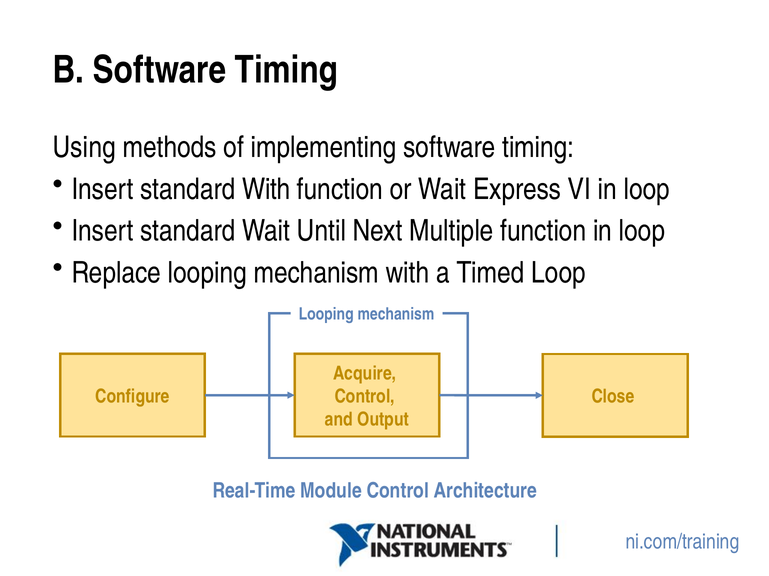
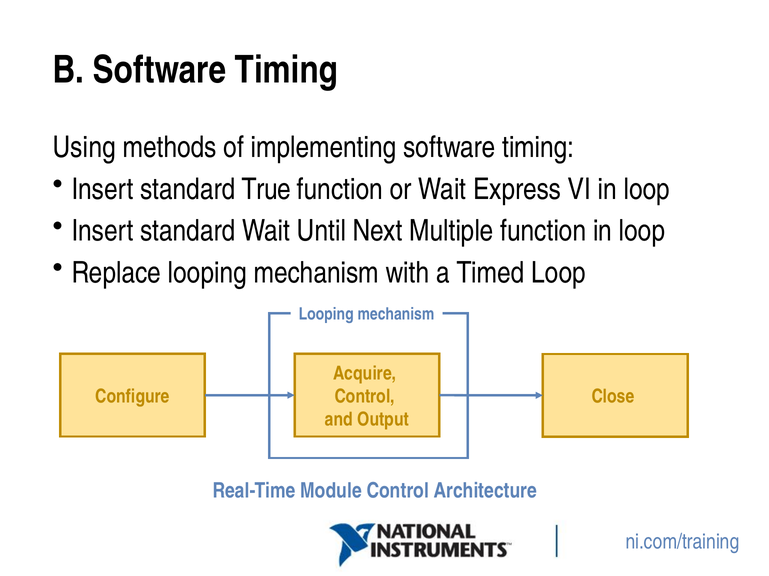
standard With: With -> True
